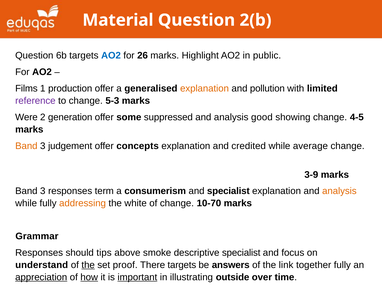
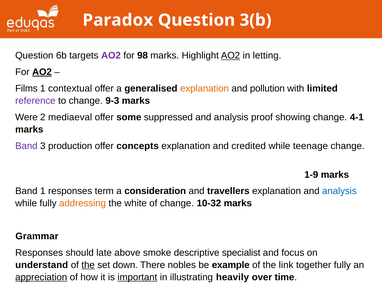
Material: Material -> Paradox
2(b: 2(b -> 3(b
AO2 at (111, 56) colour: blue -> purple
26: 26 -> 98
AO2 at (231, 56) underline: none -> present
public: public -> letting
AO2 at (42, 72) underline: none -> present
production: production -> contextual
5-3: 5-3 -> 9-3
generation: generation -> mediaeval
good: good -> proof
4-5: 4-5 -> 4-1
Band at (26, 146) colour: orange -> purple
judgement: judgement -> production
average: average -> teenage
3-9: 3-9 -> 1-9
3 at (43, 191): 3 -> 1
consumerism: consumerism -> consideration
and specialist: specialist -> travellers
analysis at (339, 191) colour: orange -> blue
10-70: 10-70 -> 10-32
tips: tips -> late
proof: proof -> down
There targets: targets -> nobles
answers: answers -> example
how underline: present -> none
outside: outside -> heavily
